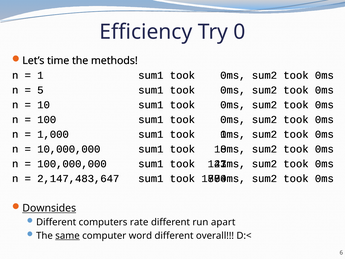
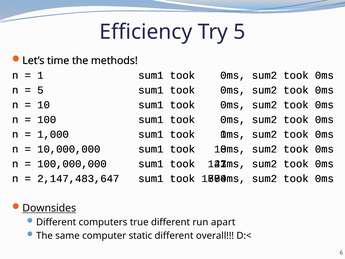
Try 0: 0 -> 5
rate: rate -> true
same underline: present -> none
word: word -> static
